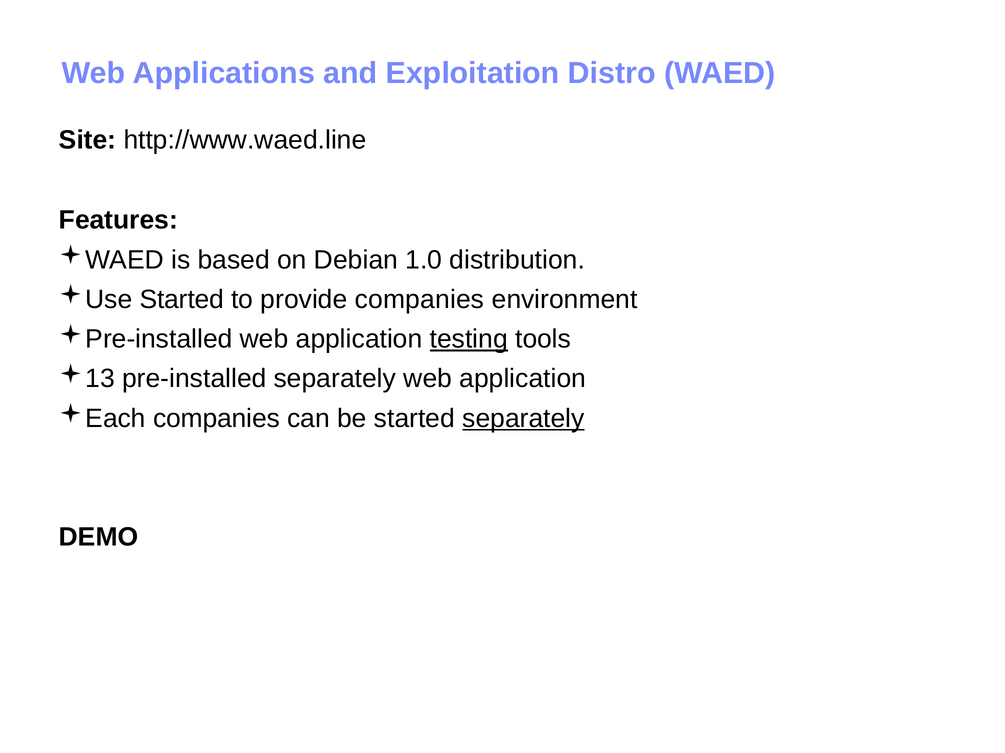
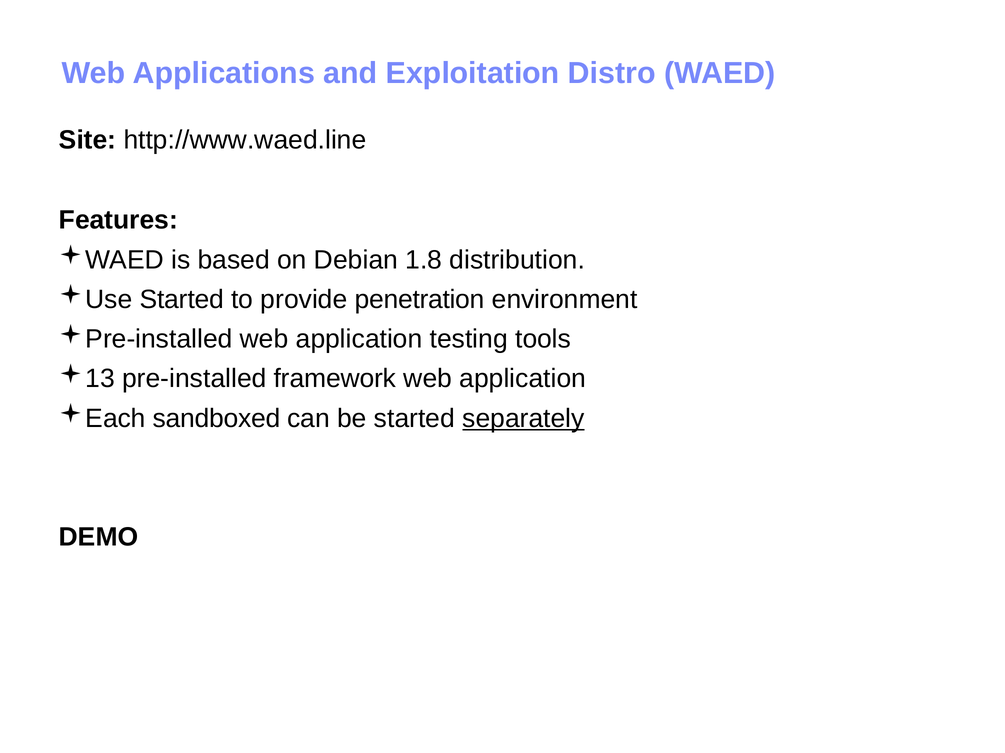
1.0: 1.0 -> 1.8
provide companies: companies -> penetration
testing underline: present -> none
pre-installed separately: separately -> framework
companies at (216, 419): companies -> sandboxed
